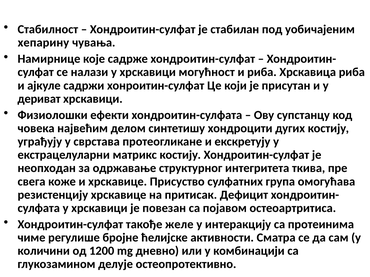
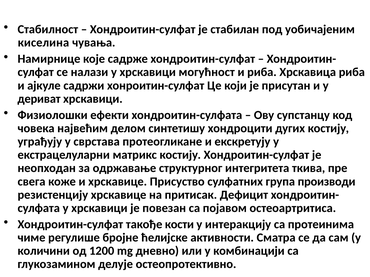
хепарину: хепарину -> киселина
омогућава: омогућава -> производи
желе: желе -> кости
